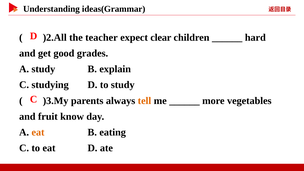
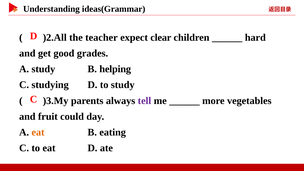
explain: explain -> helping
tell colour: orange -> purple
know: know -> could
